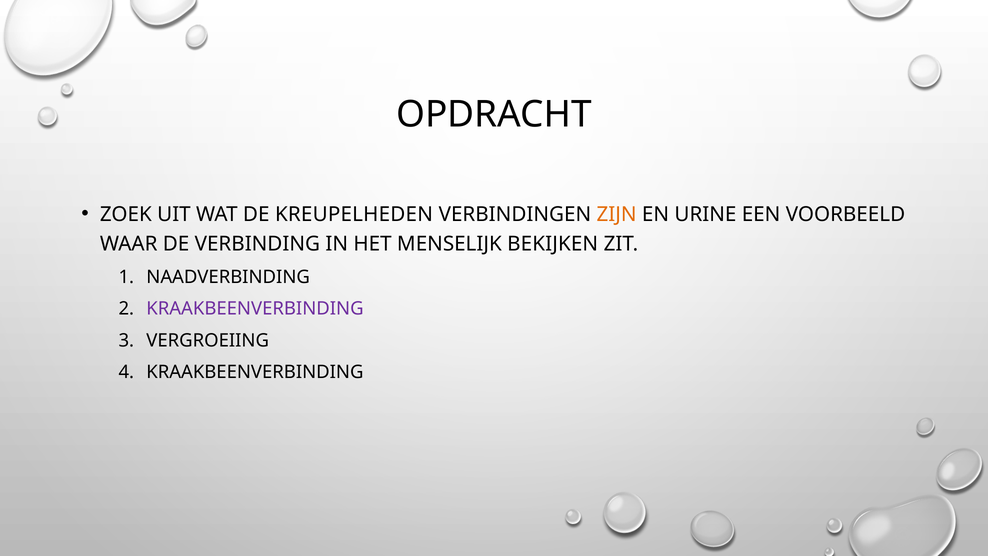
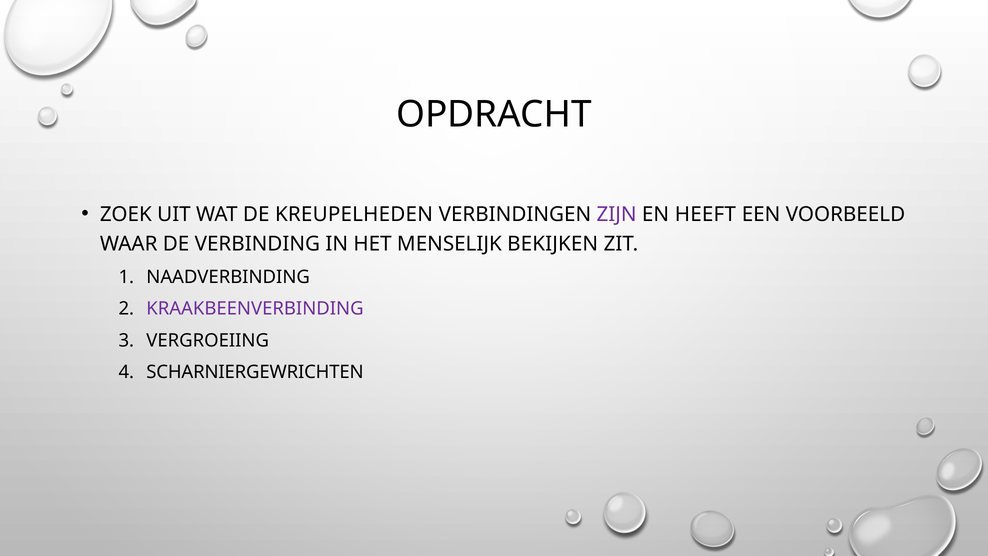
ZIJN colour: orange -> purple
URINE: URINE -> HEEFT
KRAAKBEENVERBINDING at (255, 372): KRAAKBEENVERBINDING -> SCHARNIERGEWRICHTEN
